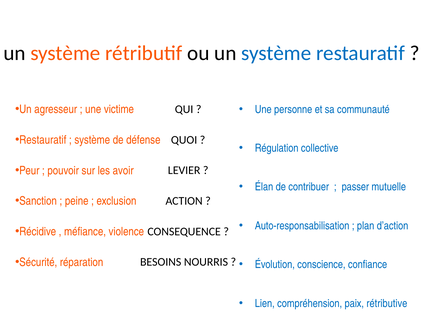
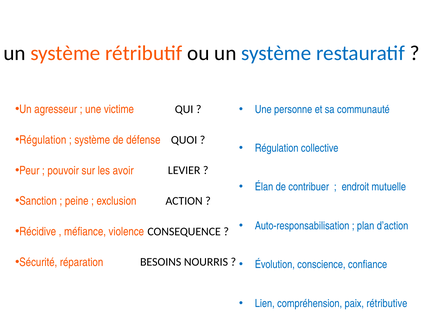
Restauratif at (43, 140): Restauratif -> Régulation
passer: passer -> endroit
